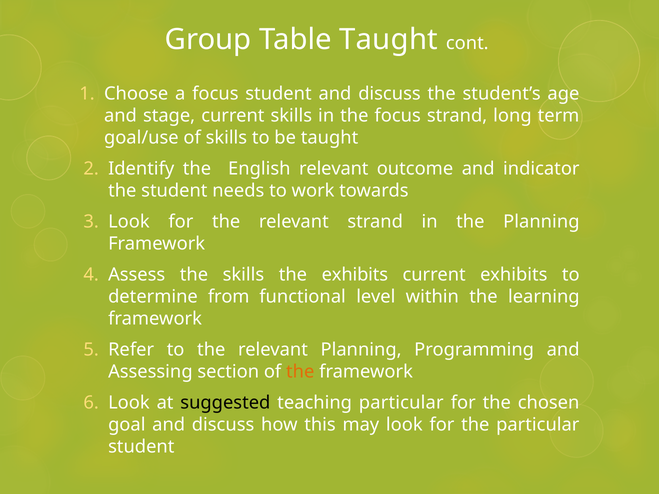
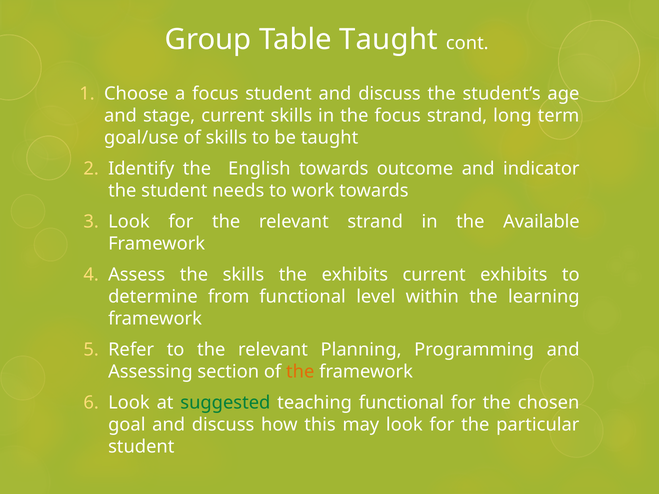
English relevant: relevant -> towards
the Planning: Planning -> Available
suggested colour: black -> green
teaching particular: particular -> functional
